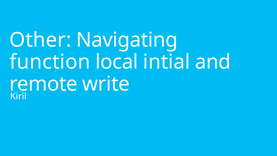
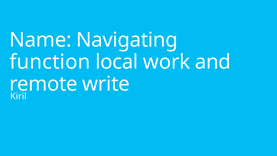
Other: Other -> Name
intial: intial -> work
